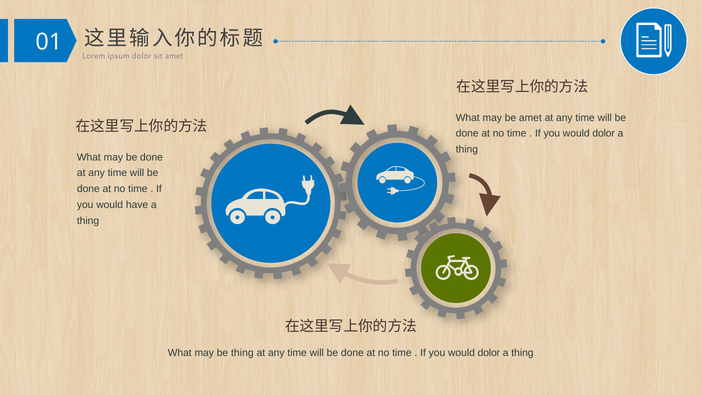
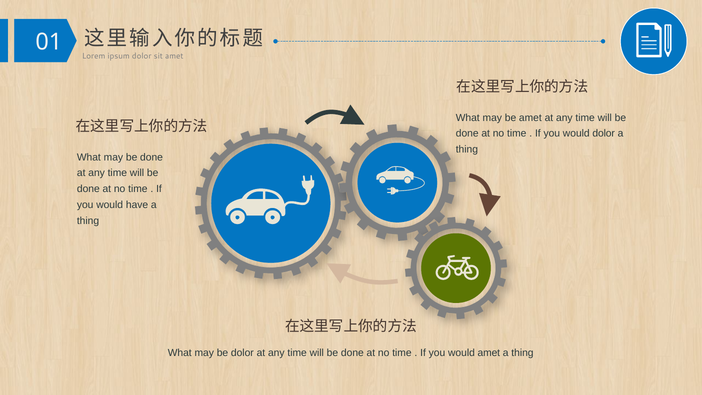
be thing: thing -> dolor
dolor at (489, 353): dolor -> amet
